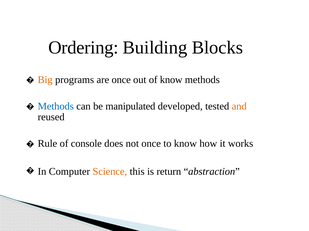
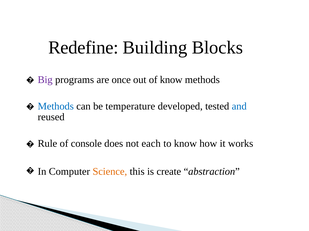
Ordering: Ordering -> Redefine
Big colour: orange -> purple
manipulated: manipulated -> temperature
and colour: orange -> blue
not once: once -> each
return: return -> create
